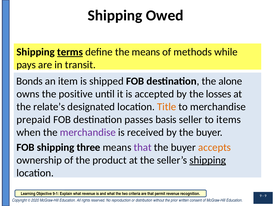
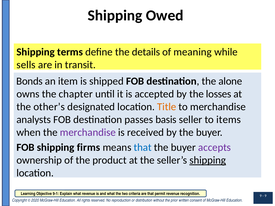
terms underline: present -> none
the means: means -> details
methods: methods -> meaning
pays: pays -> sells
positive: positive -> chapter
relate’s: relate’s -> other’s
prepaid: prepaid -> analysts
three: three -> firms
that at (143, 148) colour: purple -> blue
accepts colour: orange -> purple
